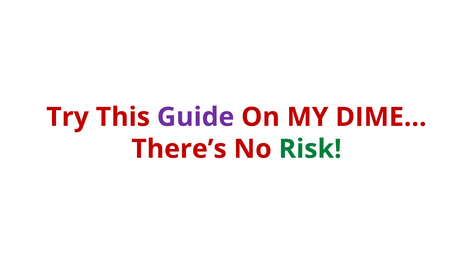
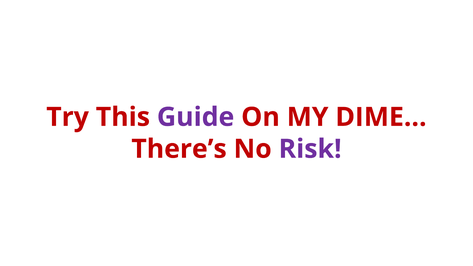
Risk colour: green -> purple
